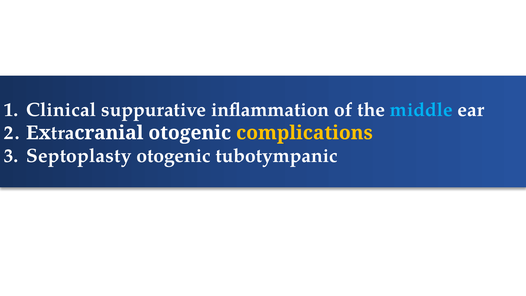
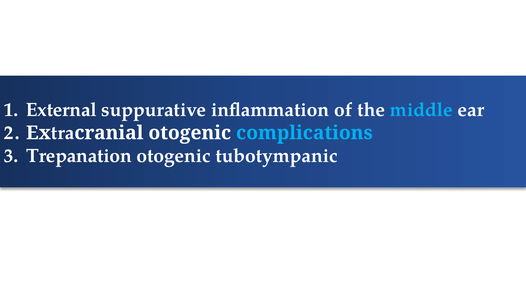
Clinical: Clinical -> External
complications colour: yellow -> light blue
Septoplasty: Septoplasty -> Trepanation
